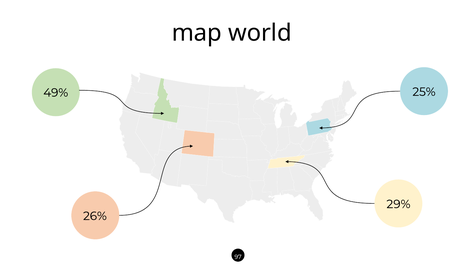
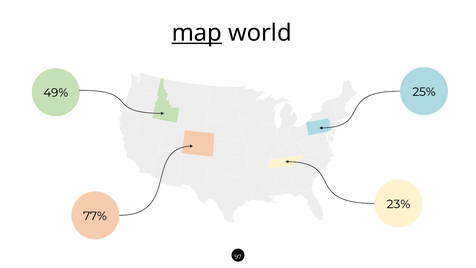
map underline: none -> present
29%: 29% -> 23%
26%: 26% -> 77%
